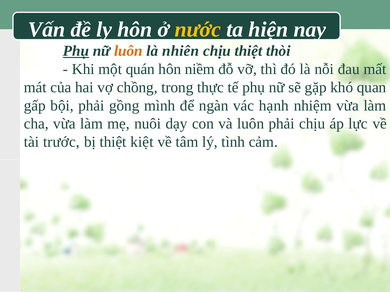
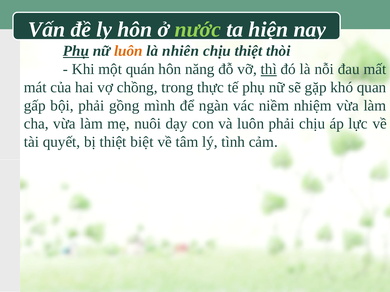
nước colour: yellow -> light green
niềm: niềm -> năng
thì underline: none -> present
hạnh: hạnh -> niềm
trước: trước -> quyết
kiệt: kiệt -> biệt
